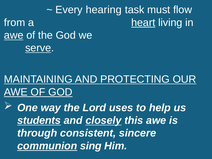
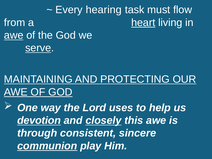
students: students -> devotion
sing: sing -> play
